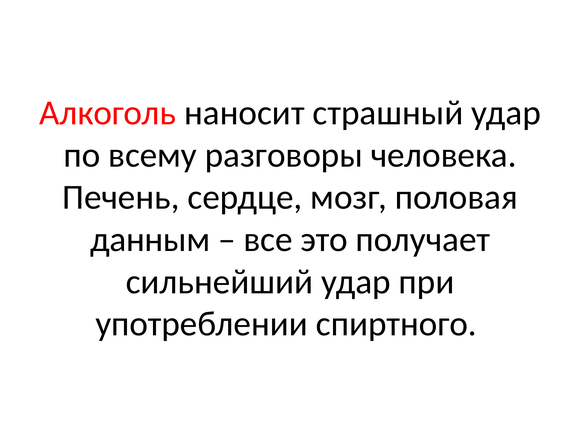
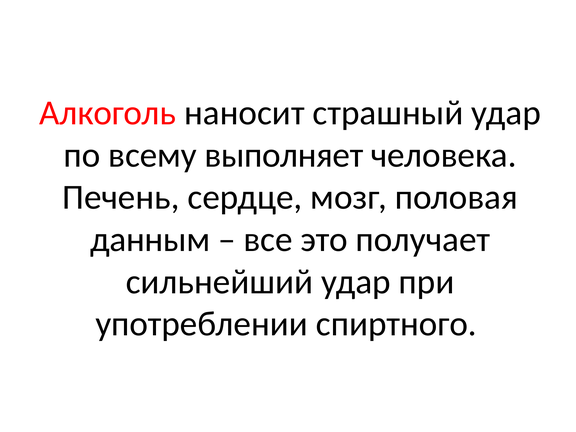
разговоры: разговоры -> выполняет
